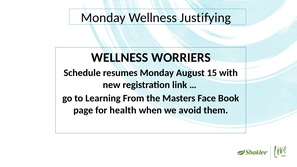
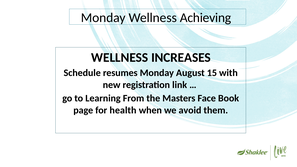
Justifying: Justifying -> Achieving
WORRIERS: WORRIERS -> INCREASES
